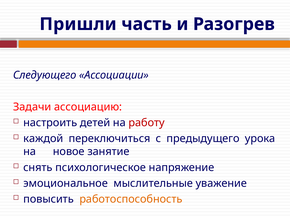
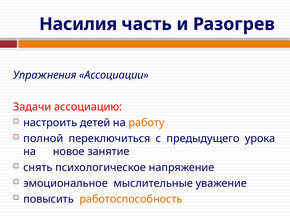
Пришли: Пришли -> Насилия
Следующего: Следующего -> Упражнения
работу colour: red -> orange
каждой: каждой -> полной
